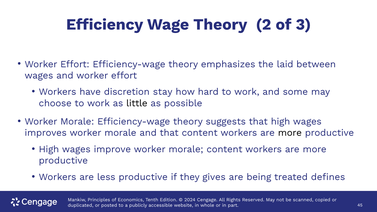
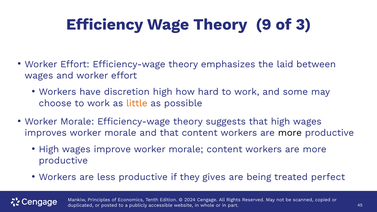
2: 2 -> 9
discretion stay: stay -> high
little colour: black -> orange
defines: defines -> perfect
